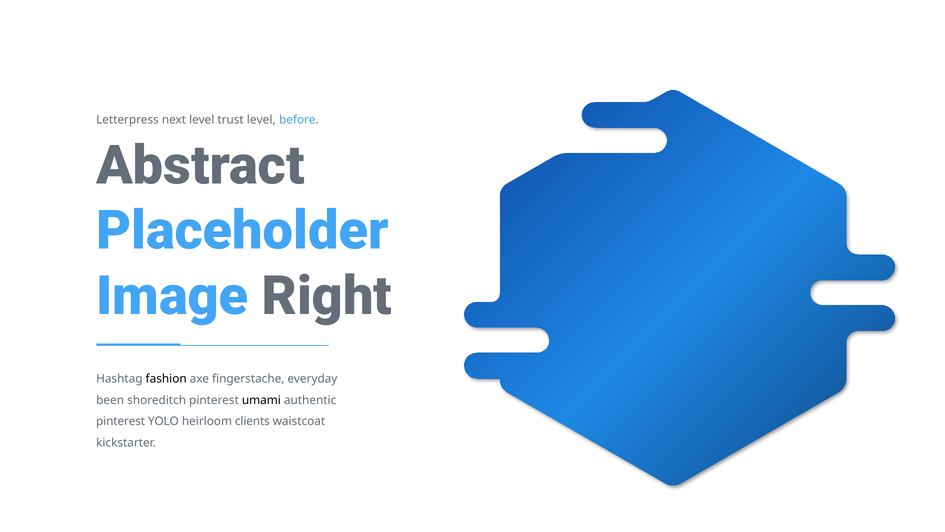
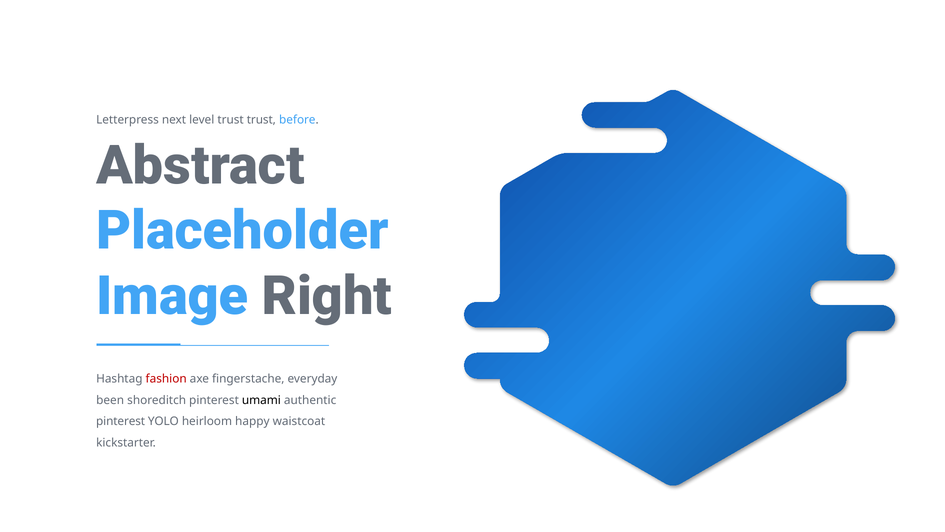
trust level: level -> trust
fashion colour: black -> red
clients: clients -> happy
